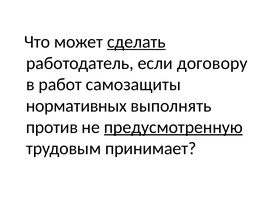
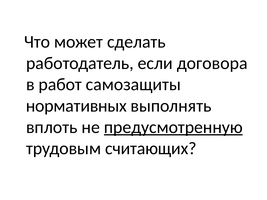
сделать underline: present -> none
договору: договору -> договора
против: против -> вплоть
принимает: принимает -> считающих
